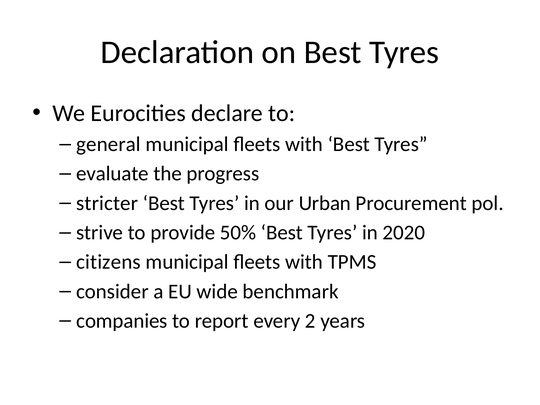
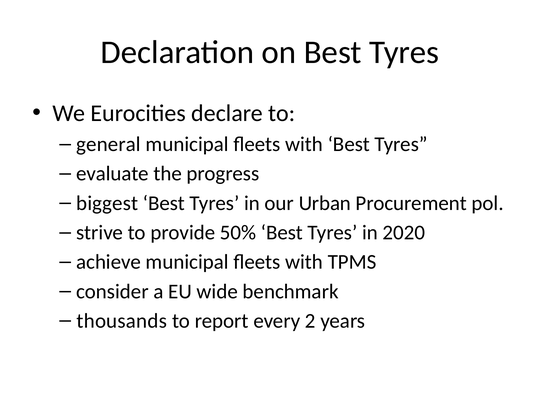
stricter: stricter -> biggest
citizens: citizens -> achieve
companies: companies -> thousands
